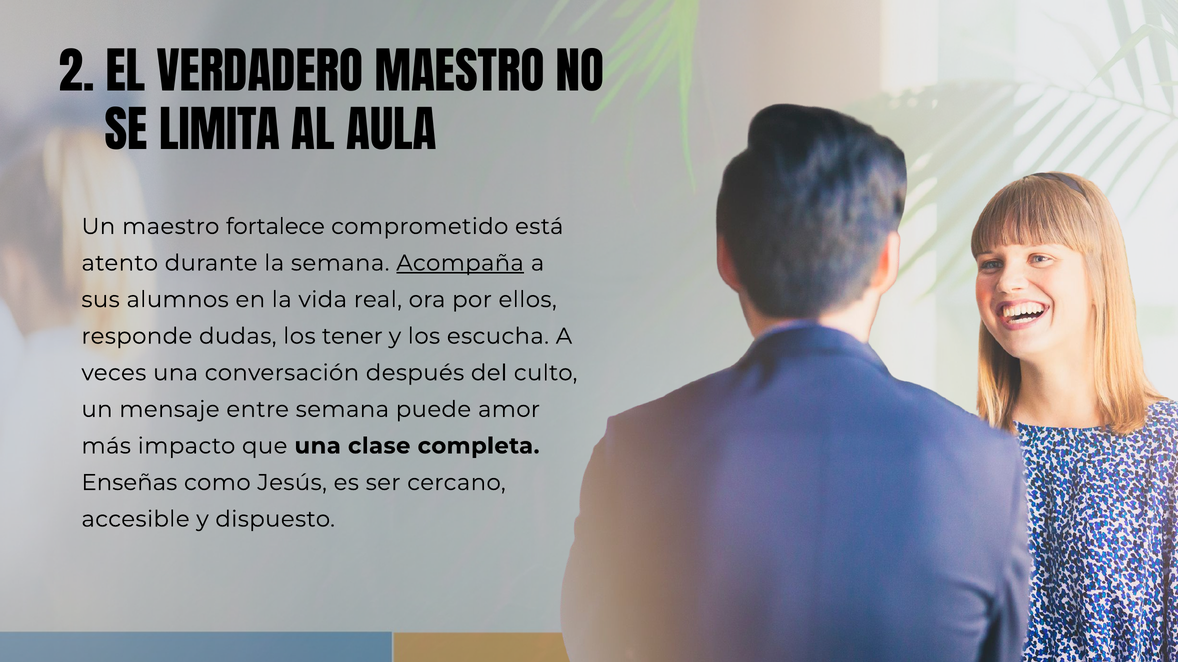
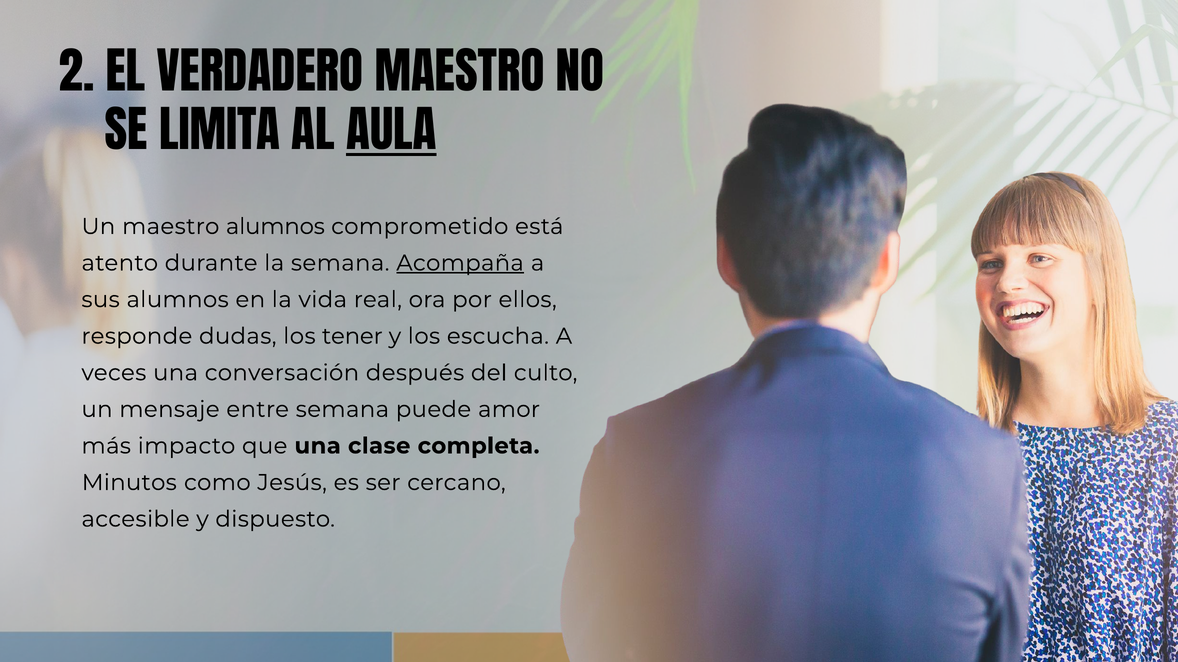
AULA underline: none -> present
maestro fortalece: fortalece -> alumnos
Enseñas: Enseñas -> Minutos
